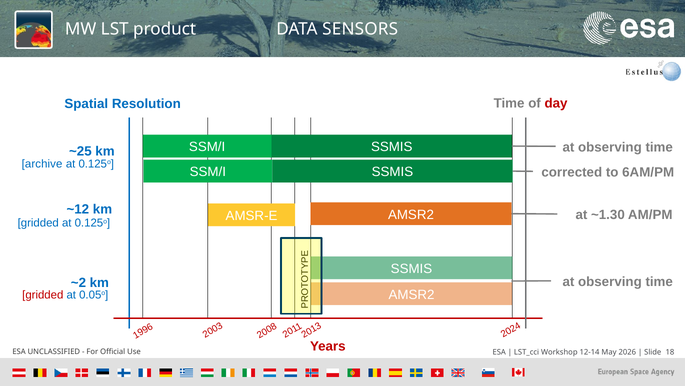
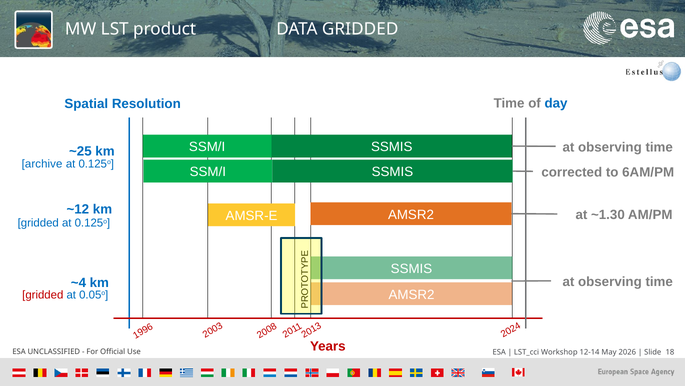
DATA SENSORS: SENSORS -> GRIDDED
day colour: red -> blue
~2: ~2 -> ~4
